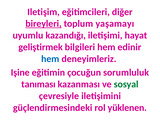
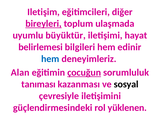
yaşamayı: yaşamayı -> ulaşmada
kazandığı: kazandığı -> büyüktür
geliştirmek: geliştirmek -> belirlemesi
Işine: Işine -> Alan
çocuğun underline: none -> present
sosyal colour: green -> black
